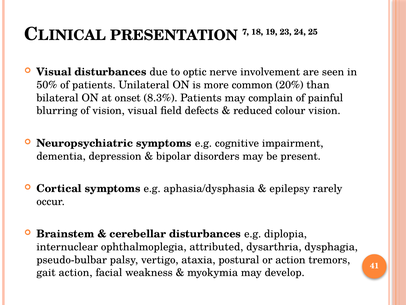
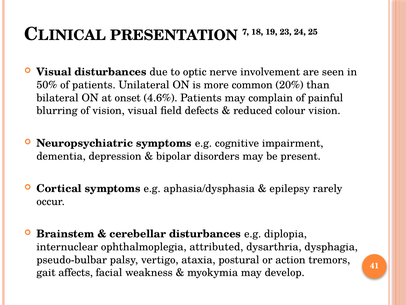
8.3%: 8.3% -> 4.6%
gait action: action -> affects
